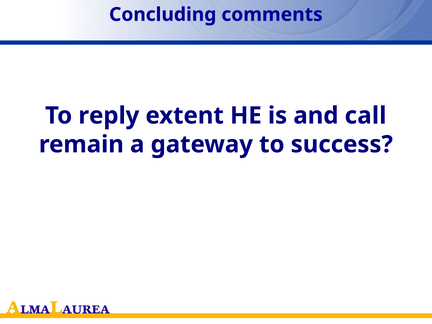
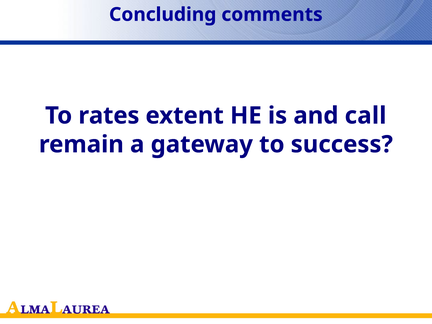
reply: reply -> rates
